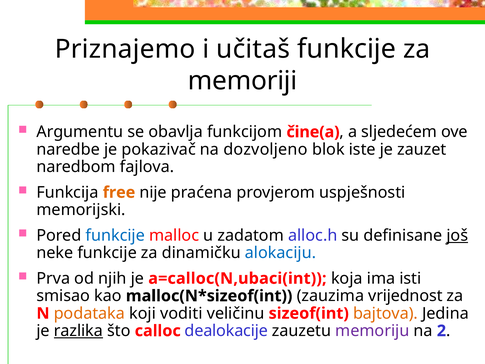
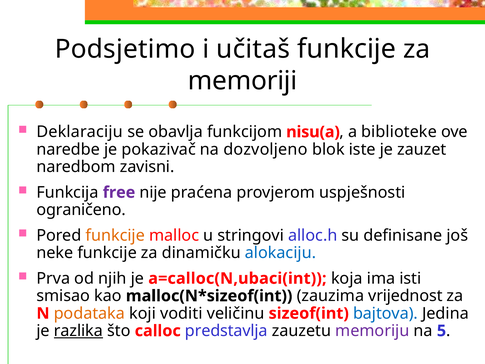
Priznajemo: Priznajemo -> Podsjetimo
Argumentu: Argumentu -> Deklaraciju
čine(a: čine(a -> nisu(a
sljedećem: sljedećem -> biblioteke
fajlova: fajlova -> zavisni
free colour: orange -> purple
memorijski: memorijski -> ograničeno
funkcije at (115, 235) colour: blue -> orange
zadatom: zadatom -> stringovi
još underline: present -> none
bajtova colour: orange -> blue
dealokacije: dealokacije -> predstavlja
2: 2 -> 5
